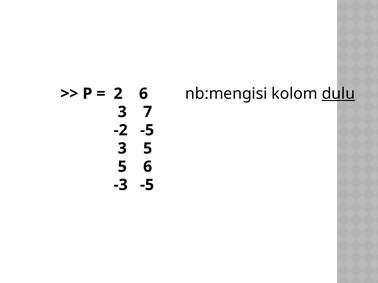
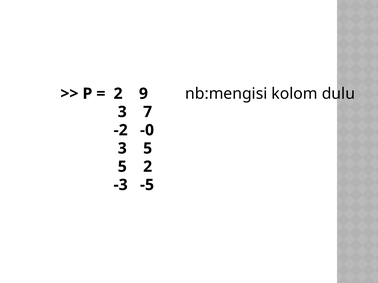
2 6: 6 -> 9
dulu underline: present -> none
-2 -5: -5 -> -0
5 6: 6 -> 2
